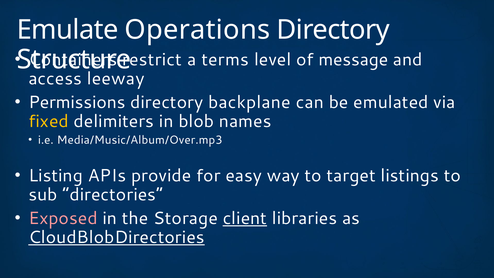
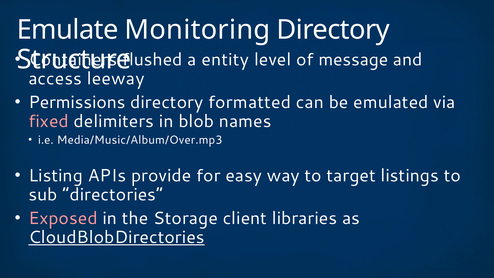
Operations: Operations -> Monitoring
restrict: restrict -> flushed
terms: terms -> entity
backplane: backplane -> formatted
fixed colour: yellow -> pink
client underline: present -> none
